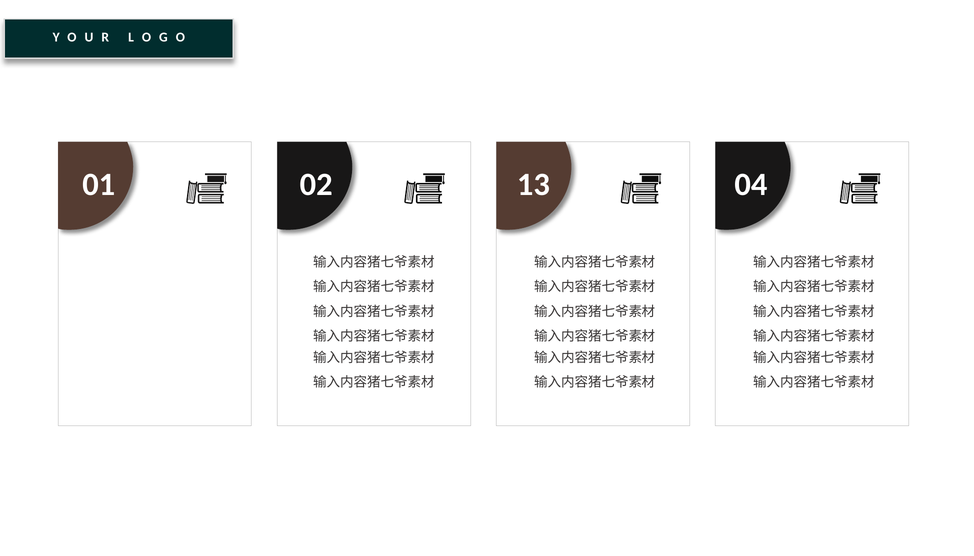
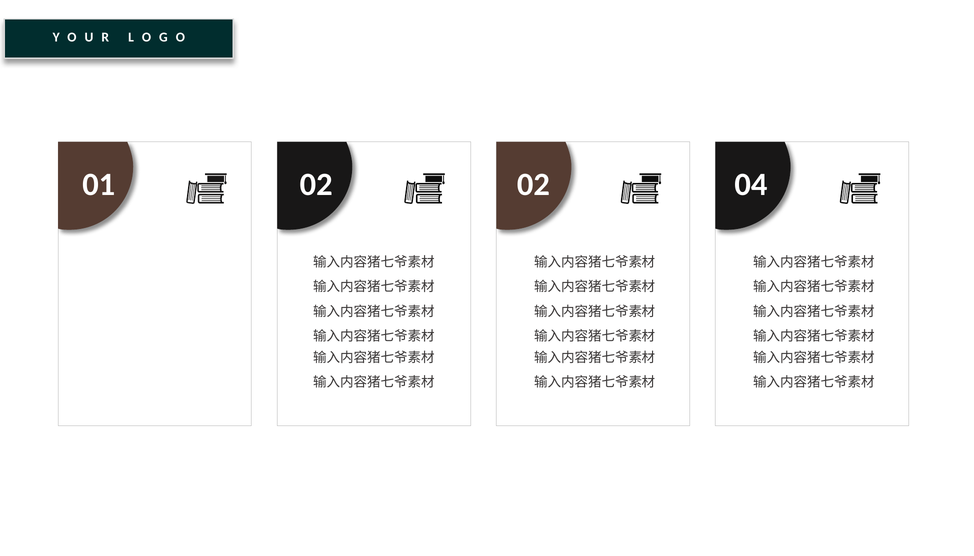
02 13: 13 -> 02
